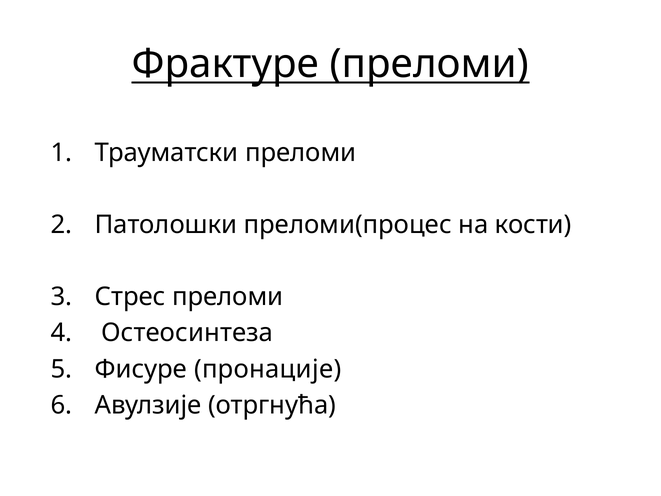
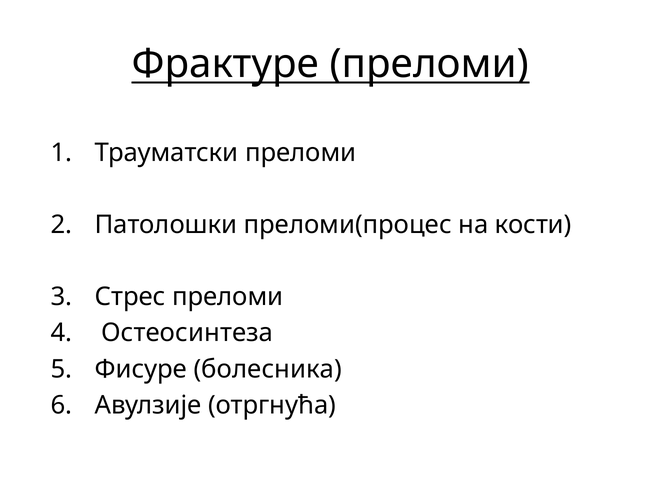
пронације: пронације -> болесника
